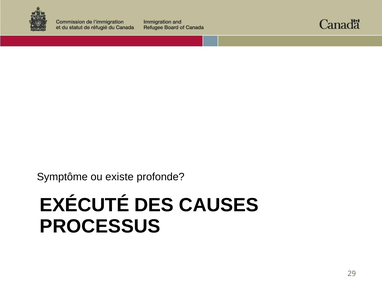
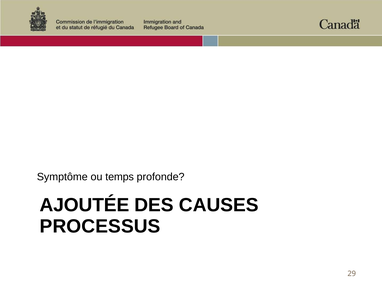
existe: existe -> temps
EXÉCUTÉ: EXÉCUTÉ -> AJOUTÉE
